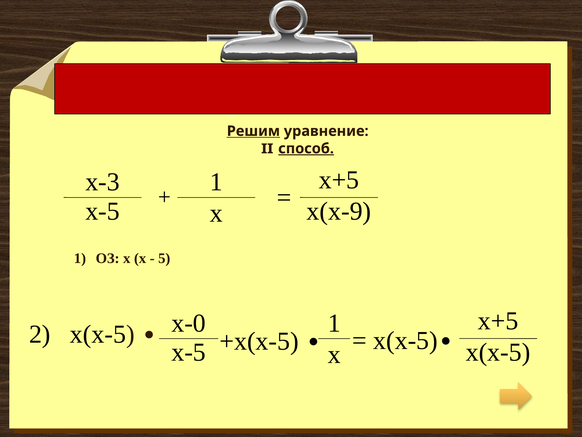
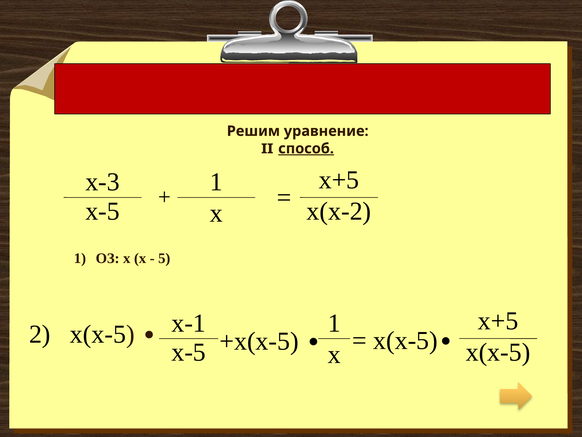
Решим underline: present -> none
х(х-9: х(х-9 -> х(х-2
х-0: х-0 -> х-1
